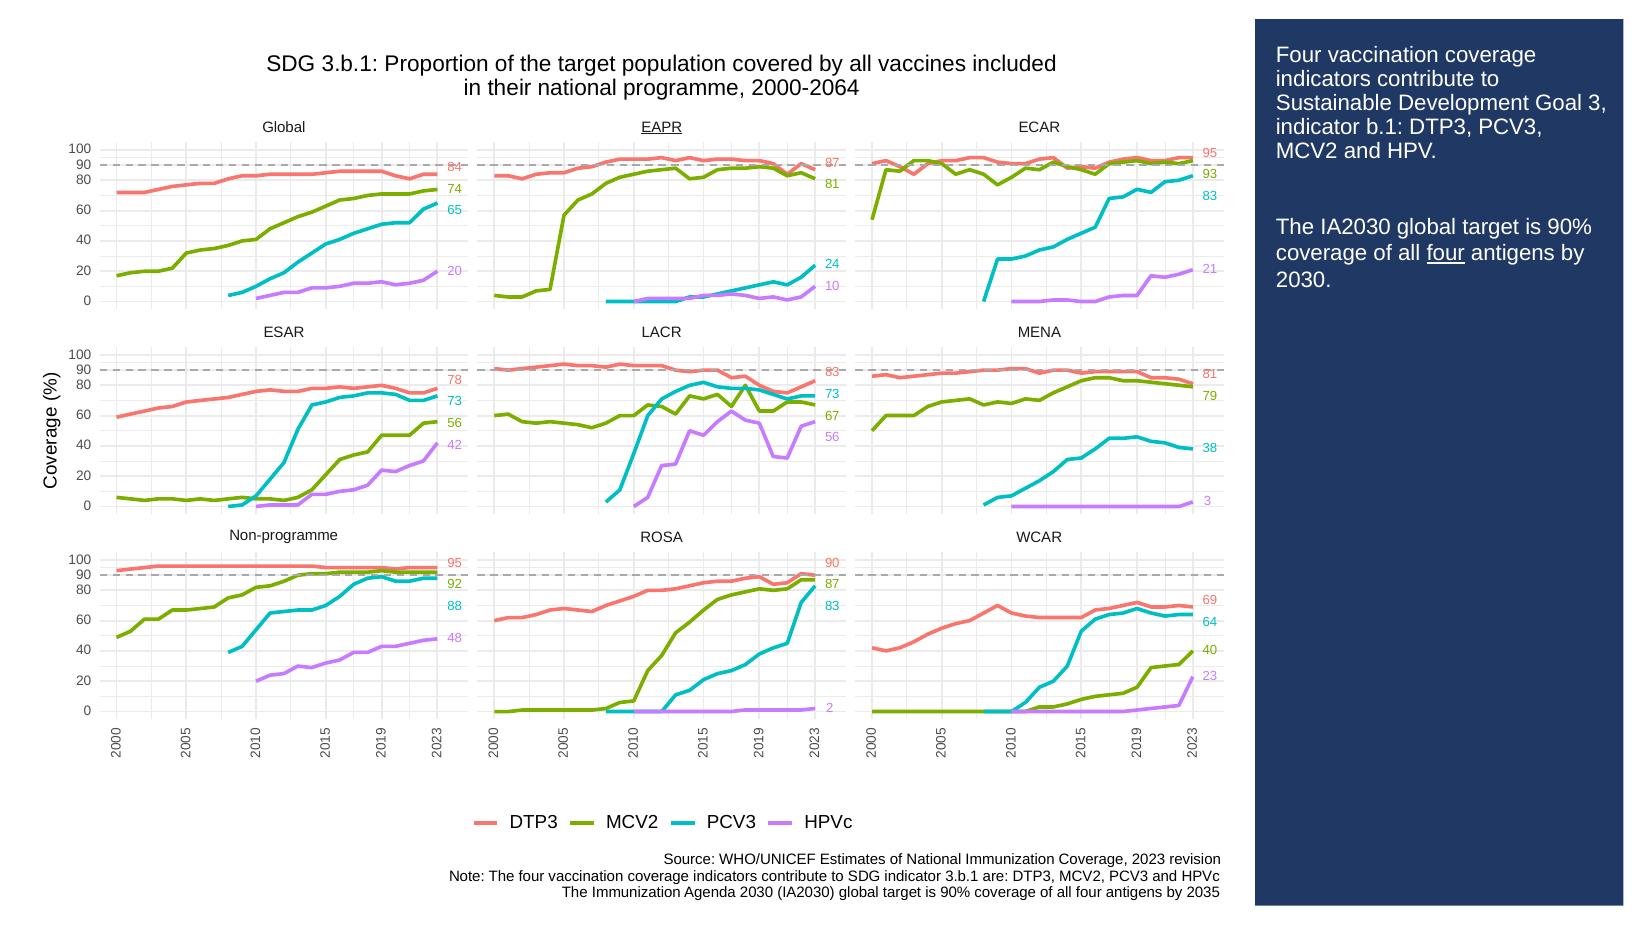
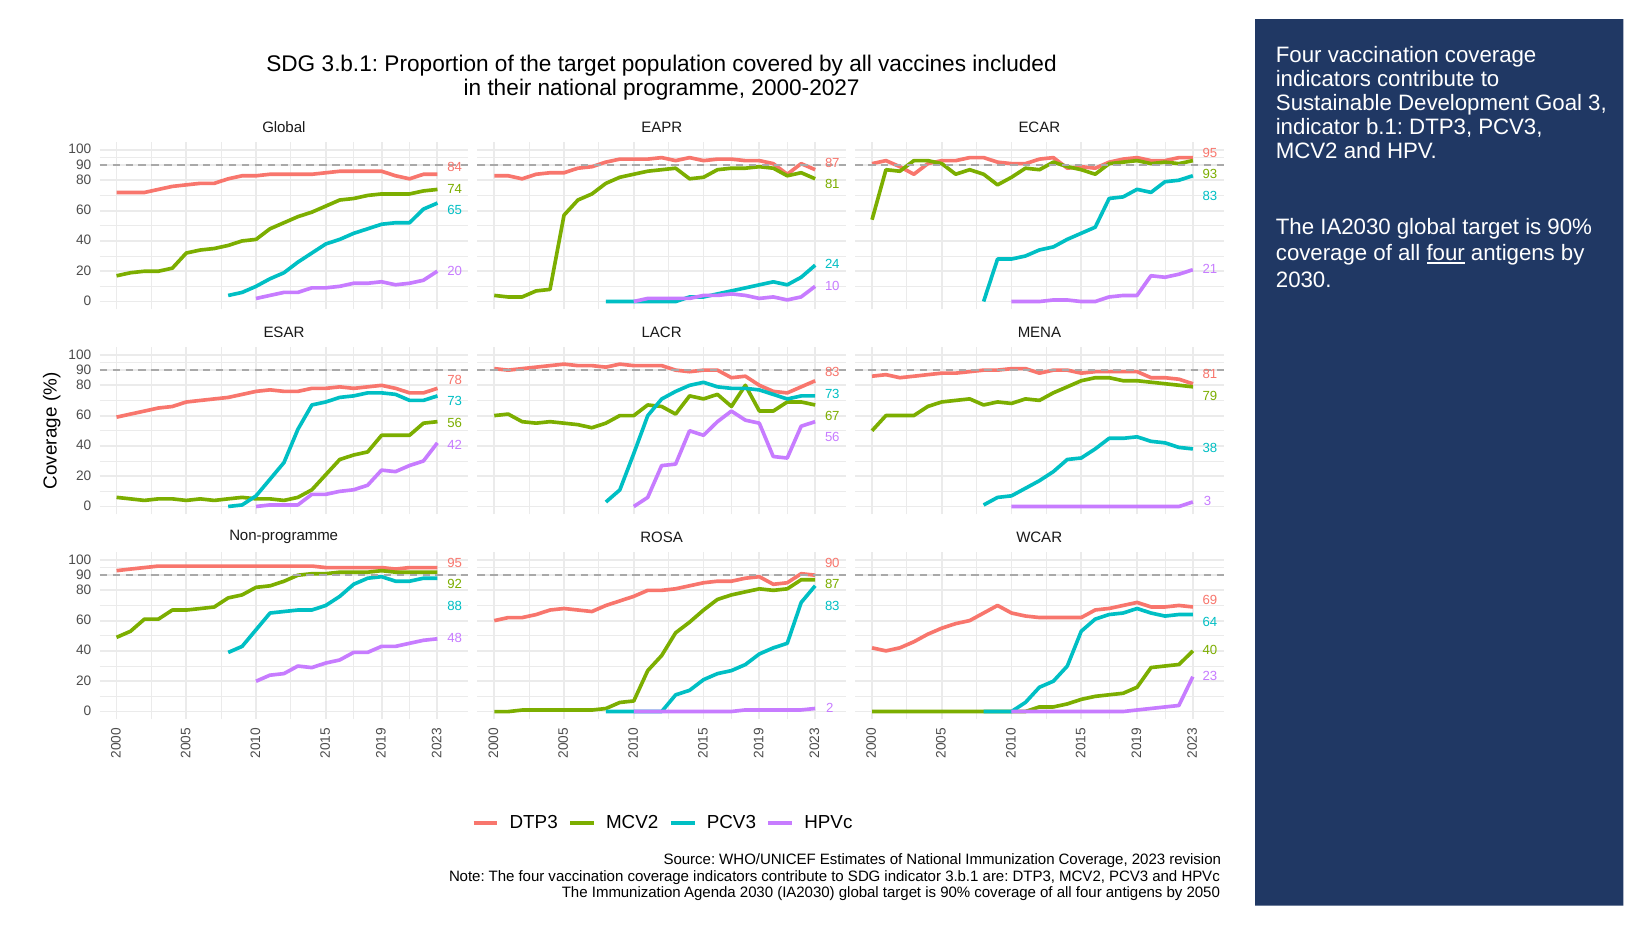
2000-2064: 2000-2064 -> 2000-2027
EAPR underline: present -> none
2035: 2035 -> 2050
